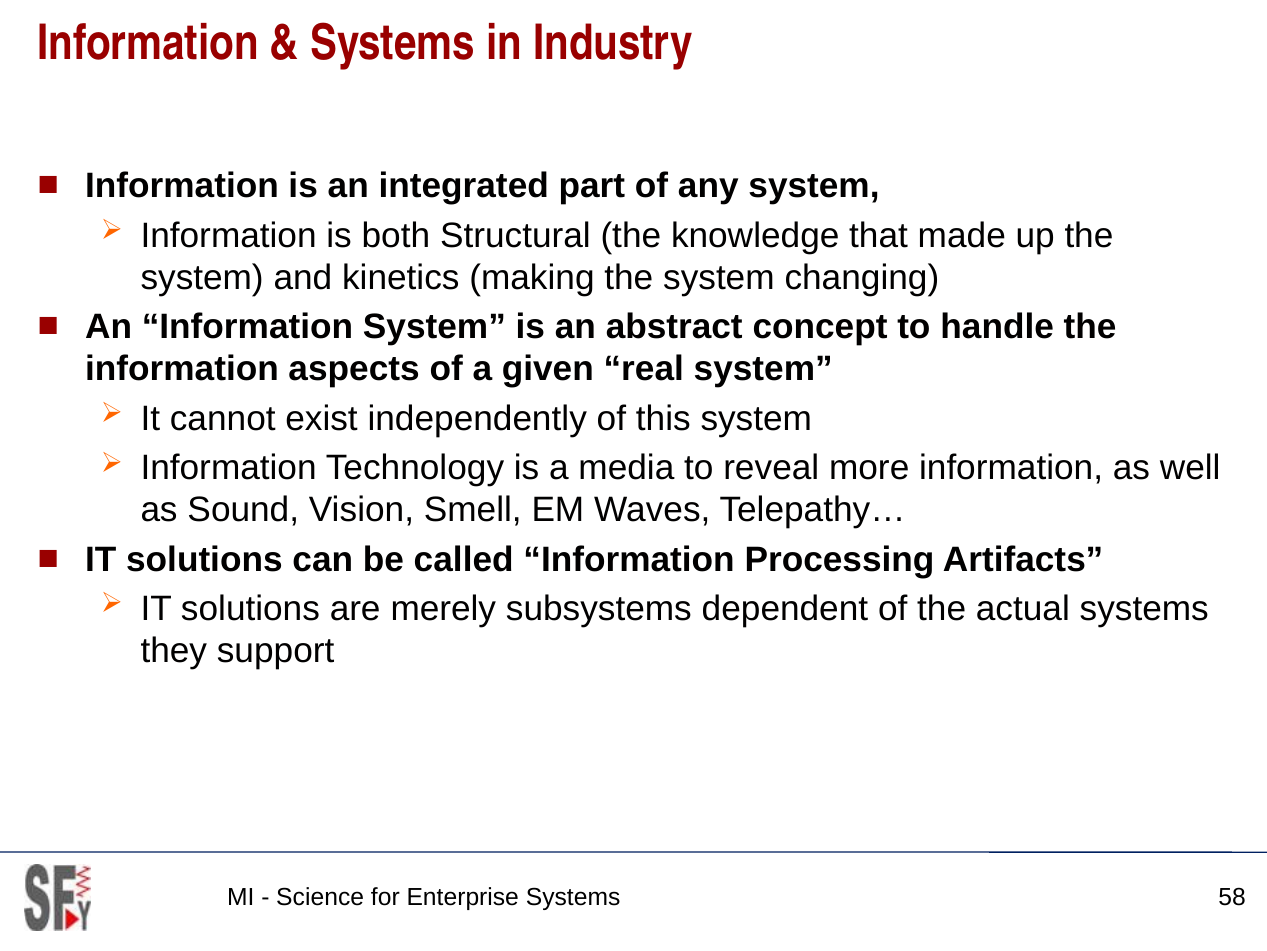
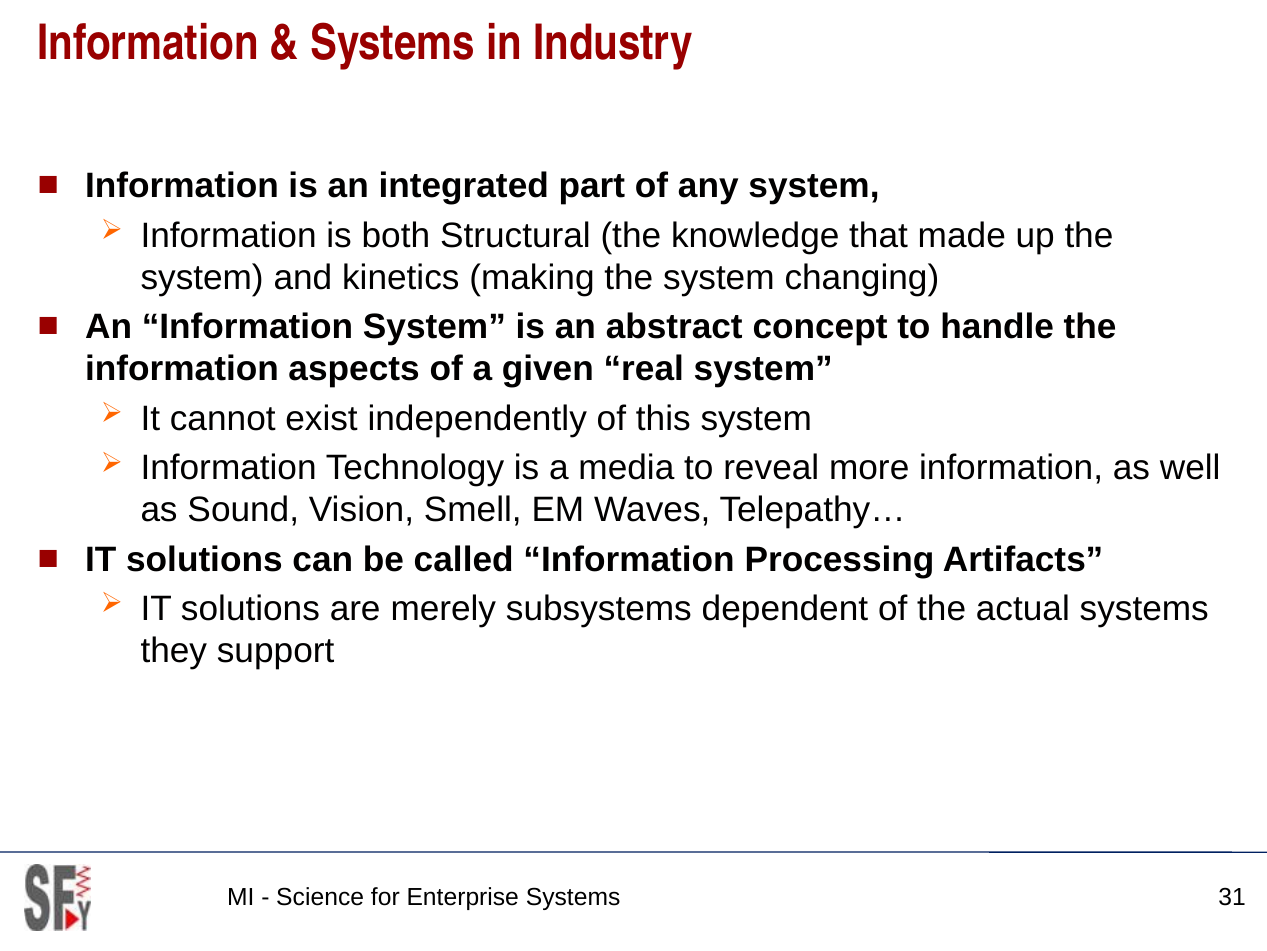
58: 58 -> 31
